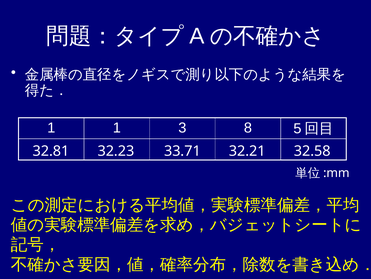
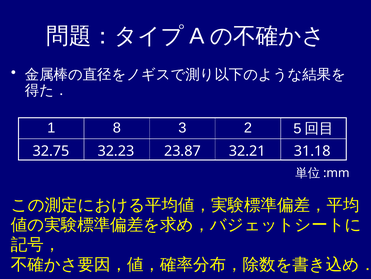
1 1: 1 -> 8
8: 8 -> 2
32.81: 32.81 -> 32.75
33.71: 33.71 -> 23.87
32.58: 32.58 -> 31.18
